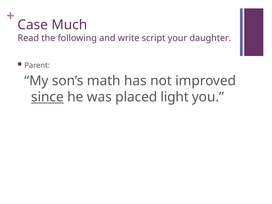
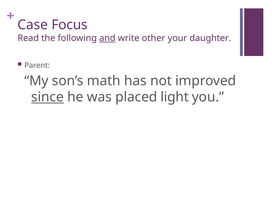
Much: Much -> Focus
and underline: none -> present
script: script -> other
